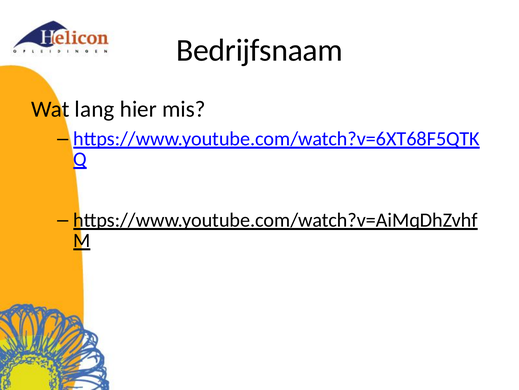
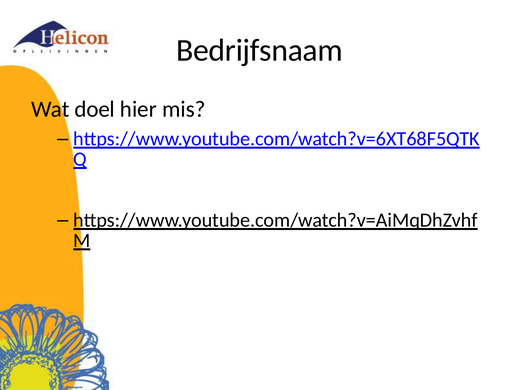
lang: lang -> doel
